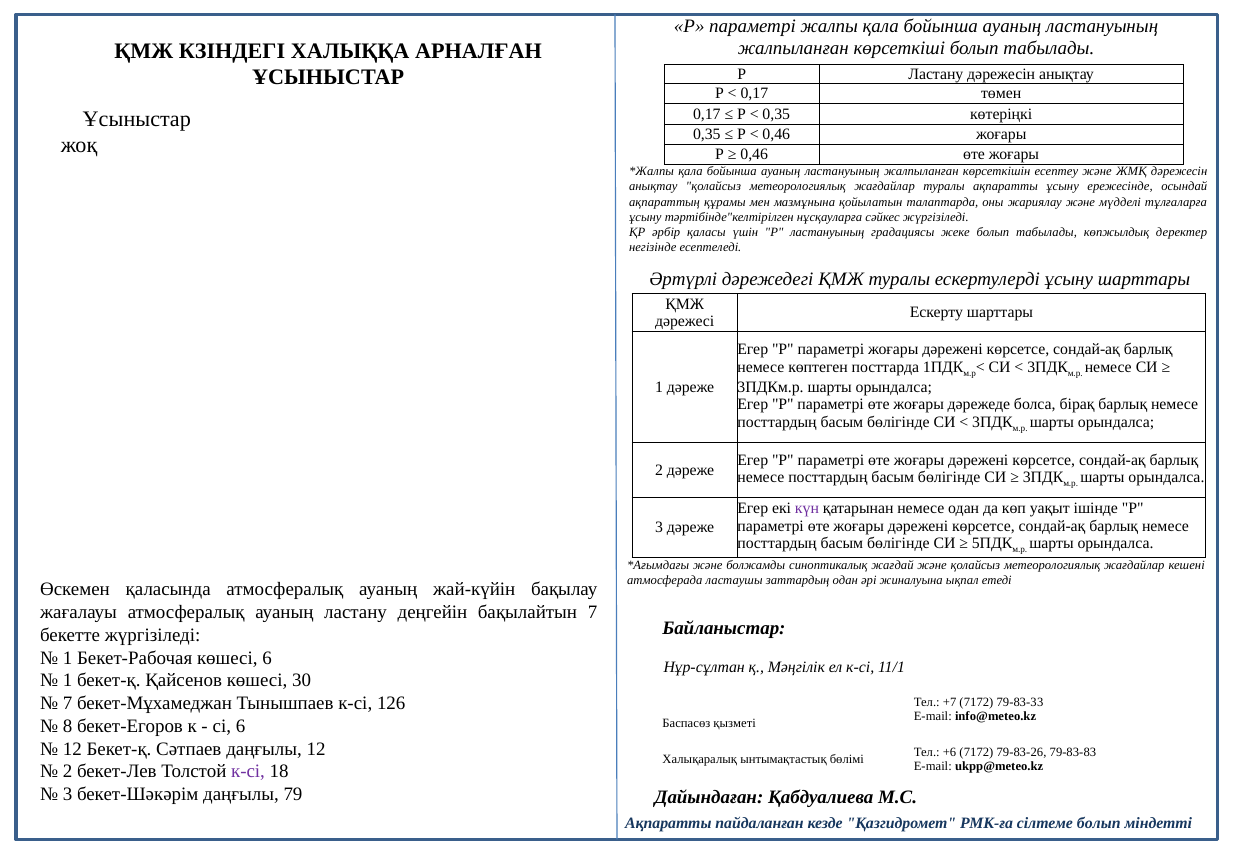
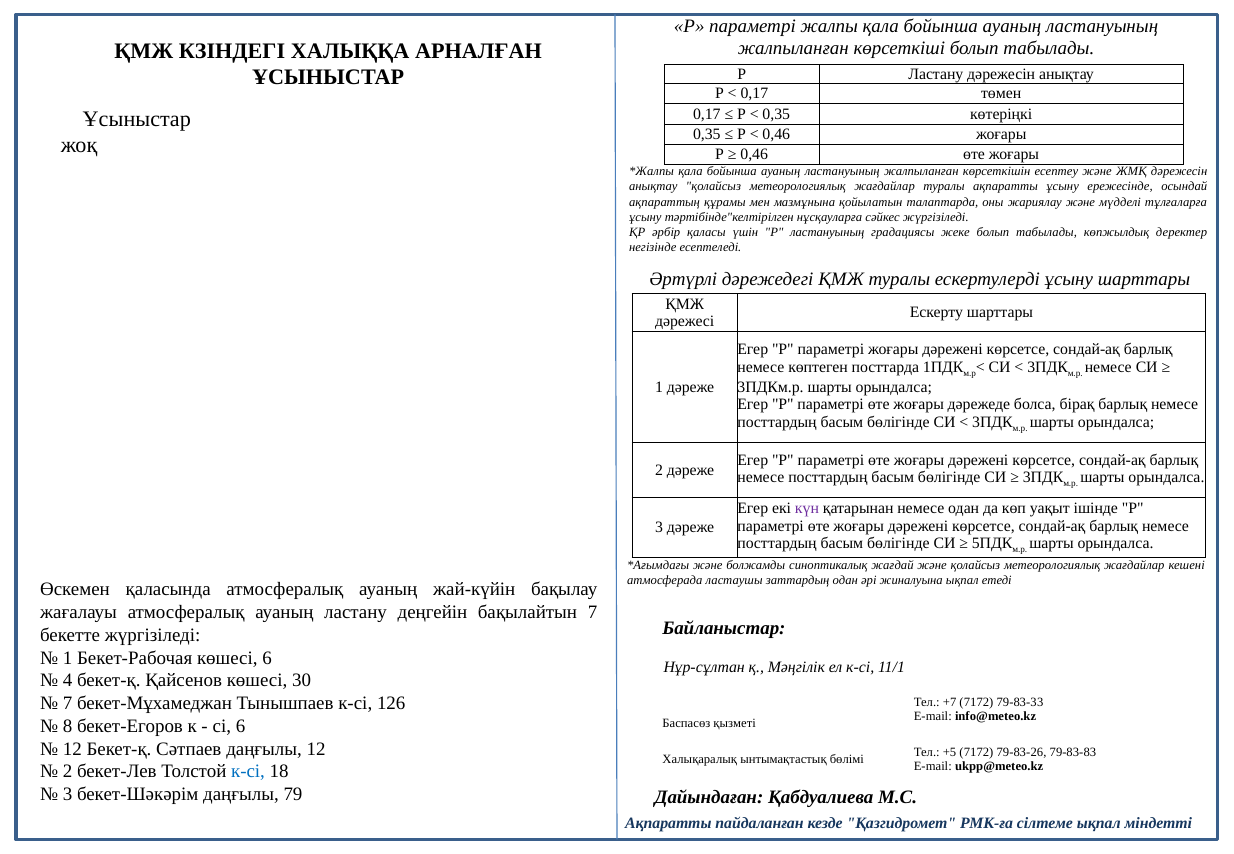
1 at (68, 681): 1 -> 4
+6: +6 -> +5
к-сі at (248, 772) colour: purple -> blue
сілтеме болып: болып -> ықпал
